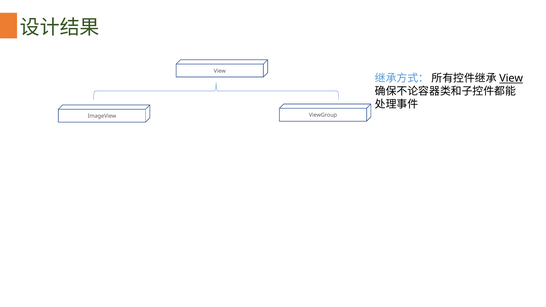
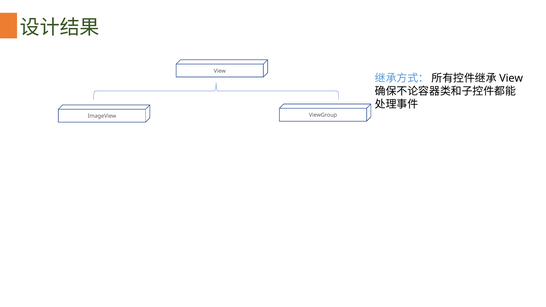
View at (511, 78) underline: present -> none
